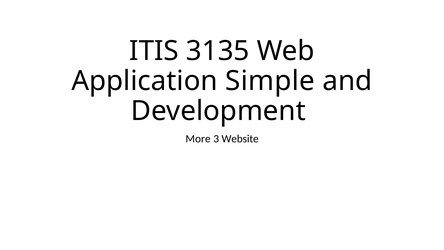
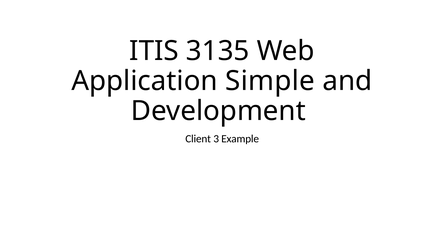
More: More -> Client
Website: Website -> Example
